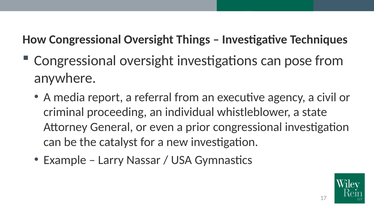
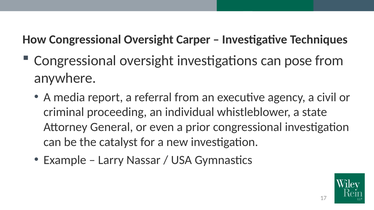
Things: Things -> Carper
